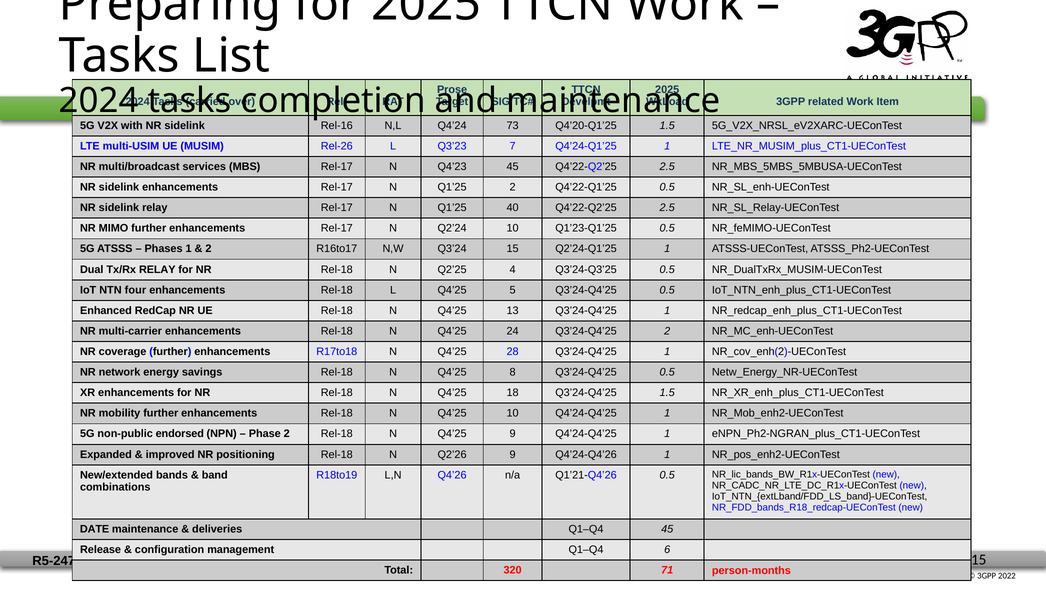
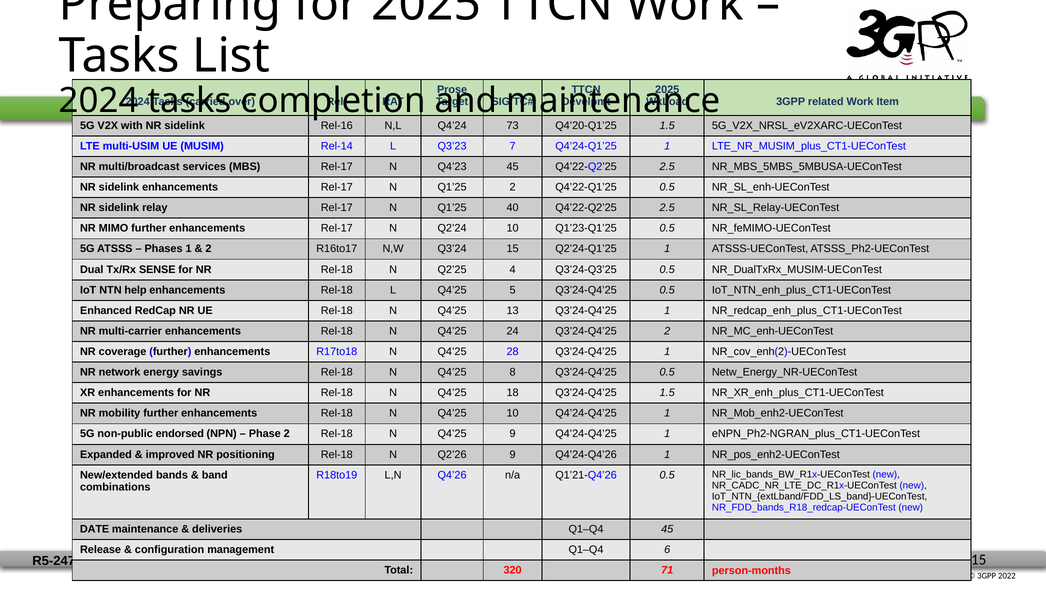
Rel-26: Rel-26 -> Rel-14
Tx/Rx RELAY: RELAY -> SENSE
four: four -> help
